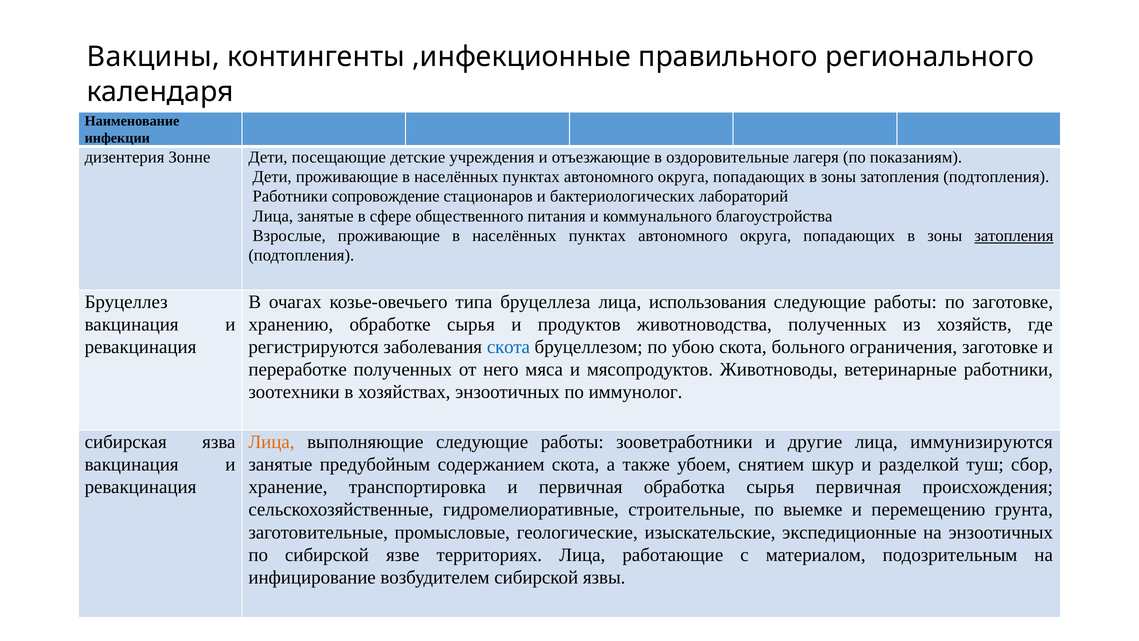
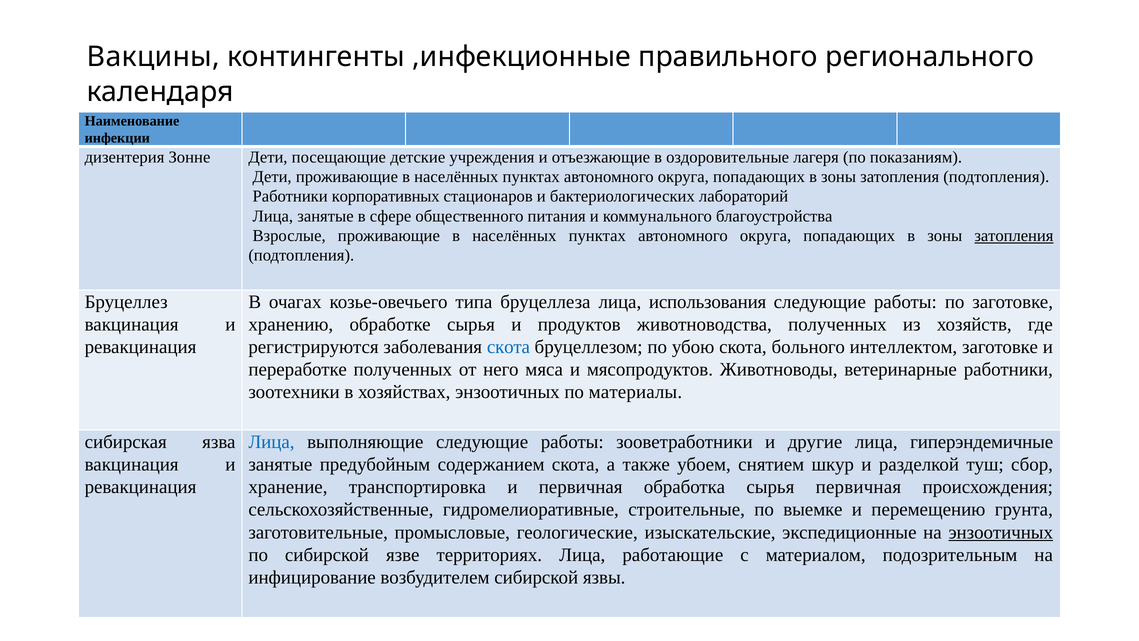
сопровождение: сопровождение -> корпоративных
ограничения: ограничения -> интеллектом
иммунолог: иммунолог -> материалы
Лица at (271, 442) colour: orange -> blue
иммунизируются: иммунизируются -> гиперэндемичные
энзоотичных at (1001, 532) underline: none -> present
